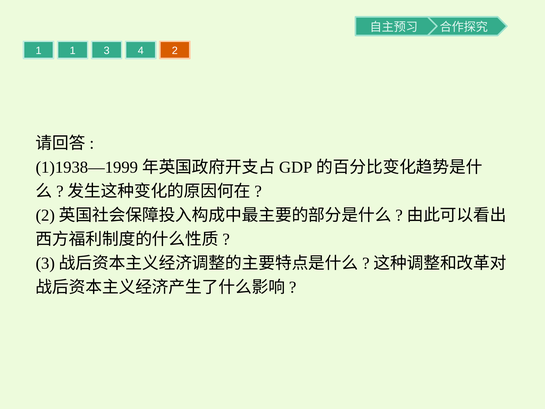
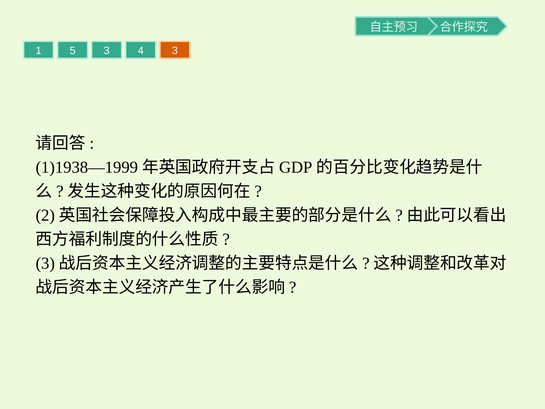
1 1: 1 -> 5
4 2: 2 -> 3
